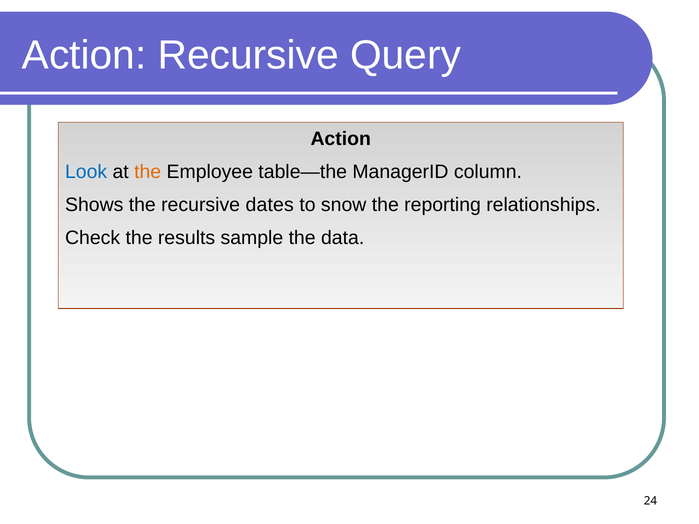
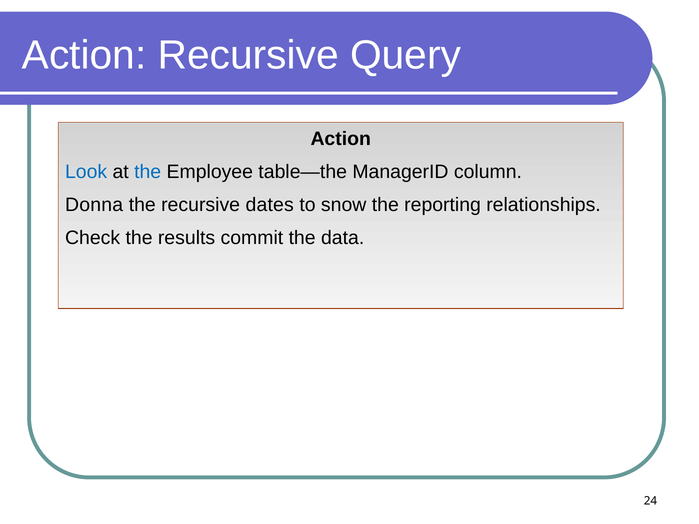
the at (148, 172) colour: orange -> blue
Shows: Shows -> Donna
sample: sample -> commit
